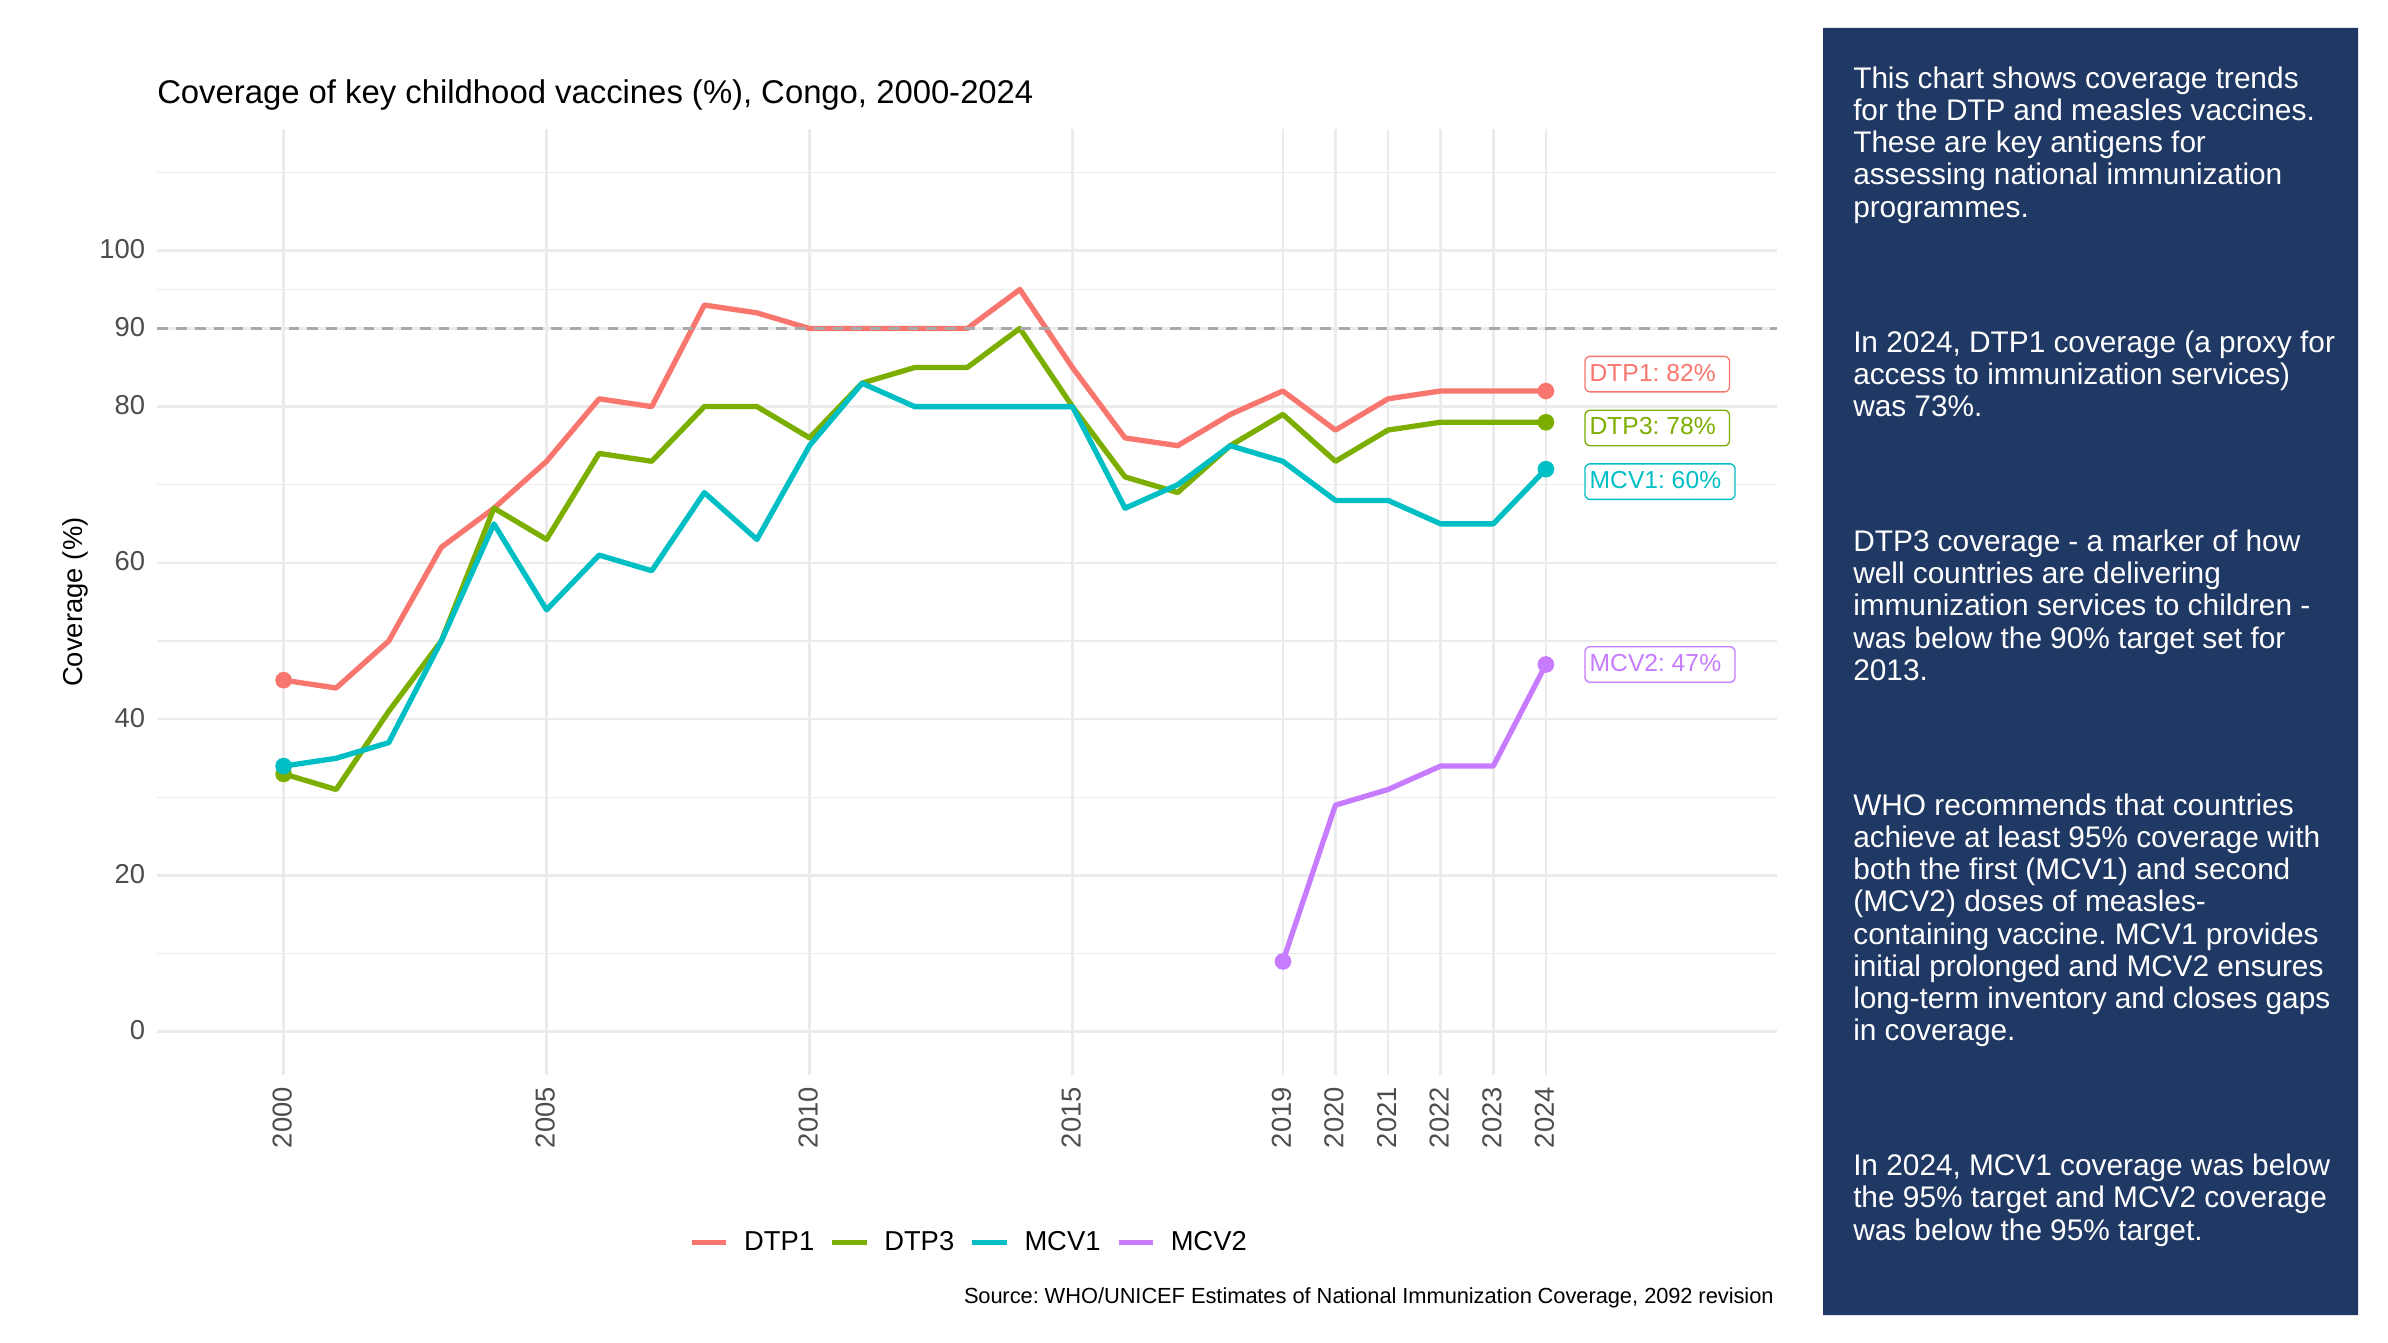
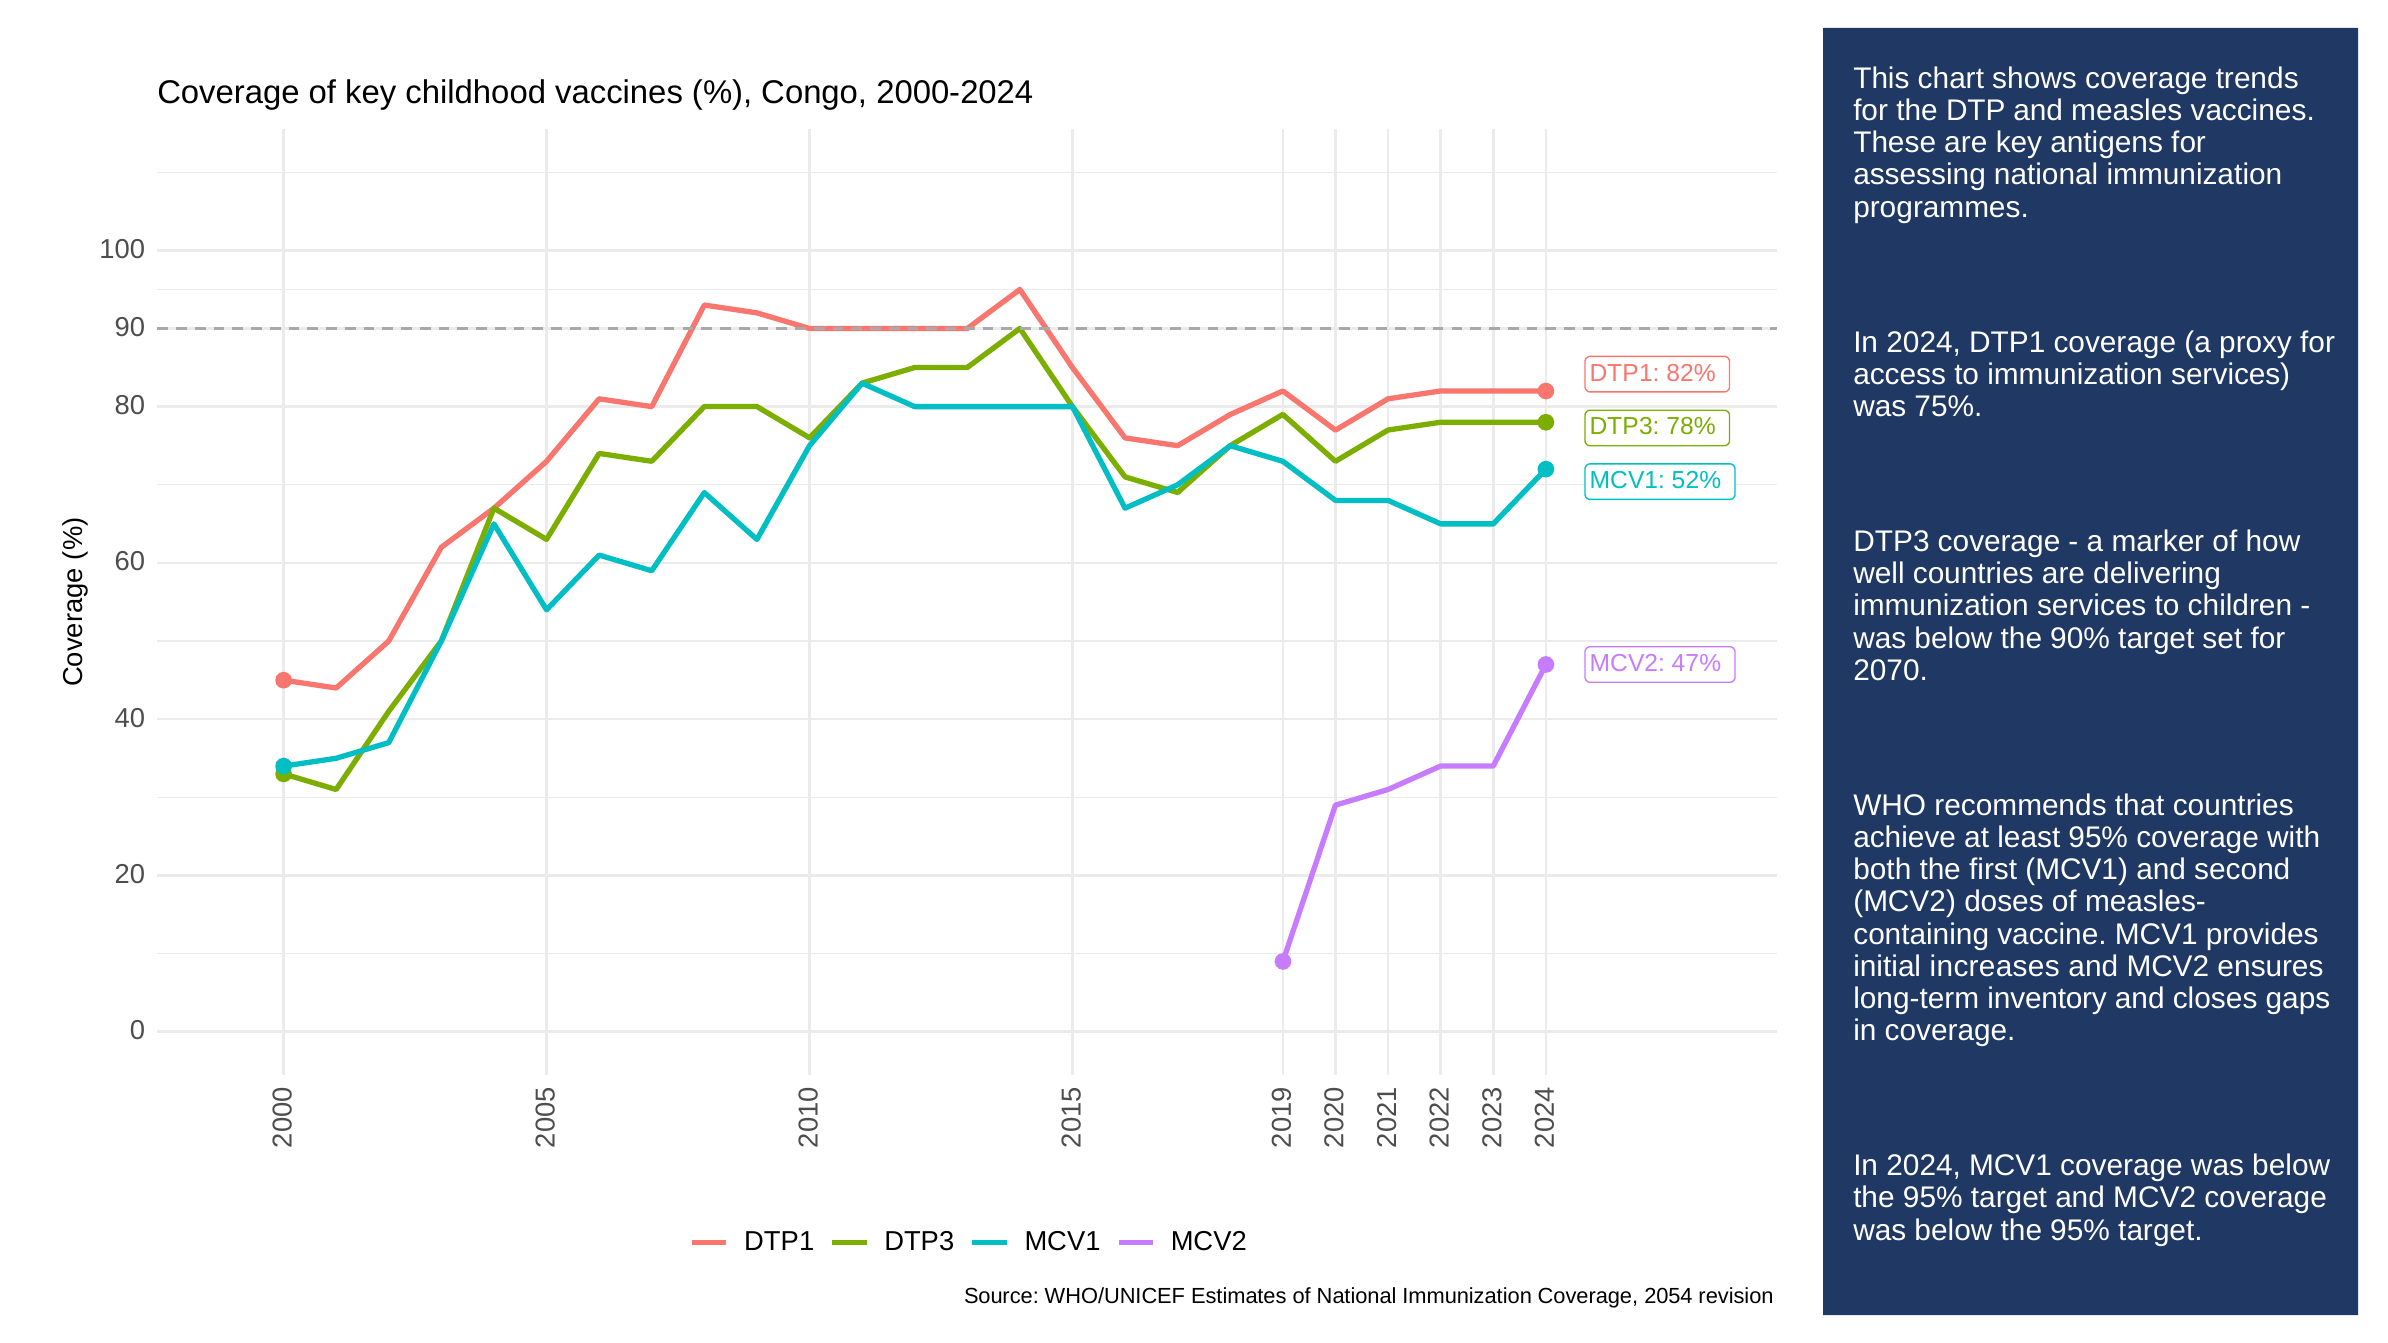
73%: 73% -> 75%
60%: 60% -> 52%
2013: 2013 -> 2070
prolonged: prolonged -> increases
2092: 2092 -> 2054
